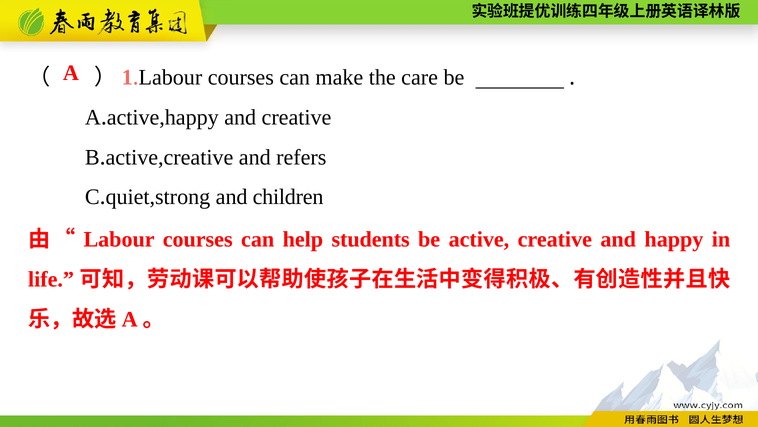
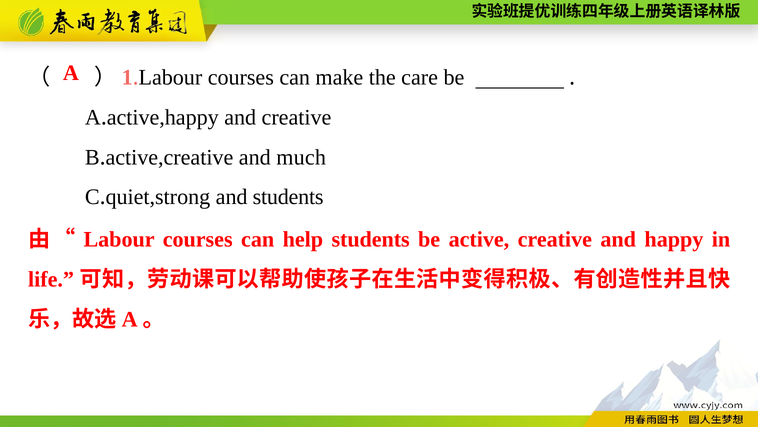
refers: refers -> much
and children: children -> students
